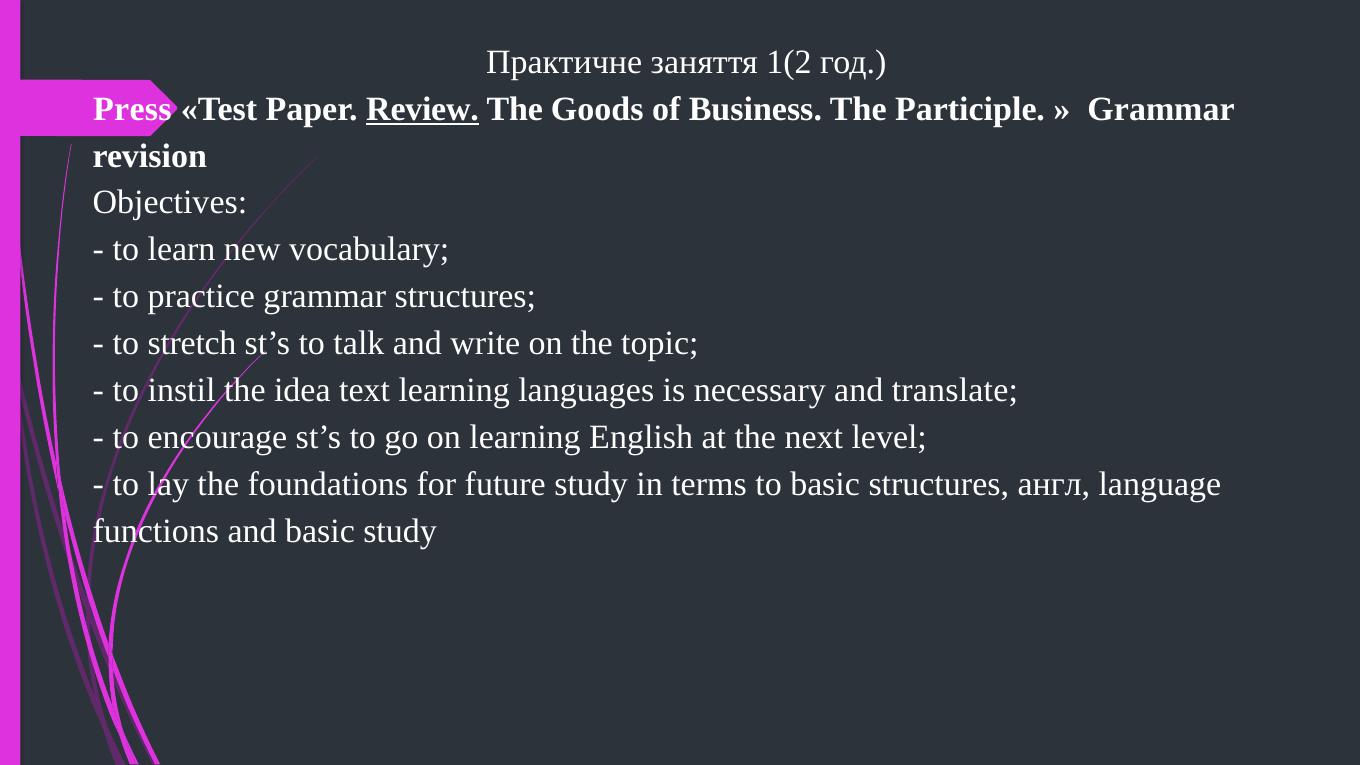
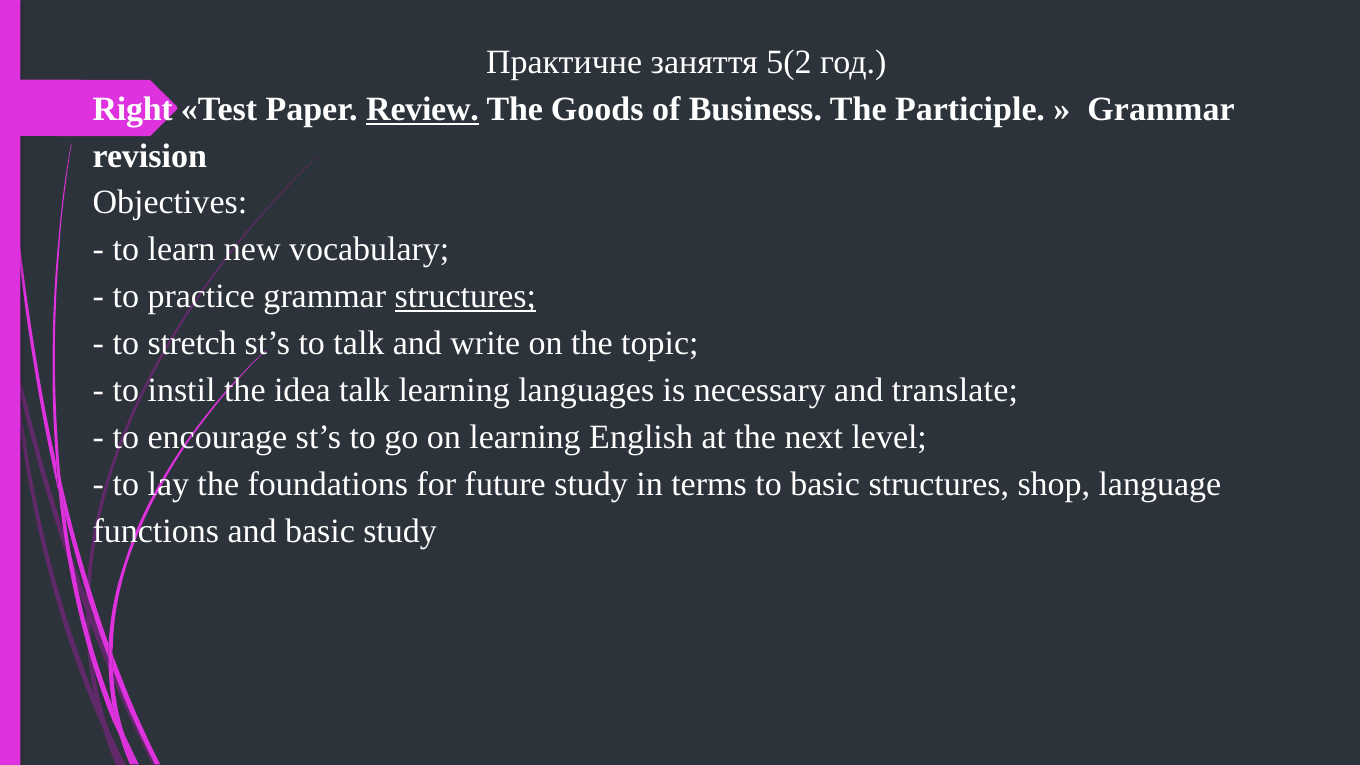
1(2: 1(2 -> 5(2
Press: Press -> Right
structures at (465, 297) underline: none -> present
idea text: text -> talk
англ: англ -> shop
